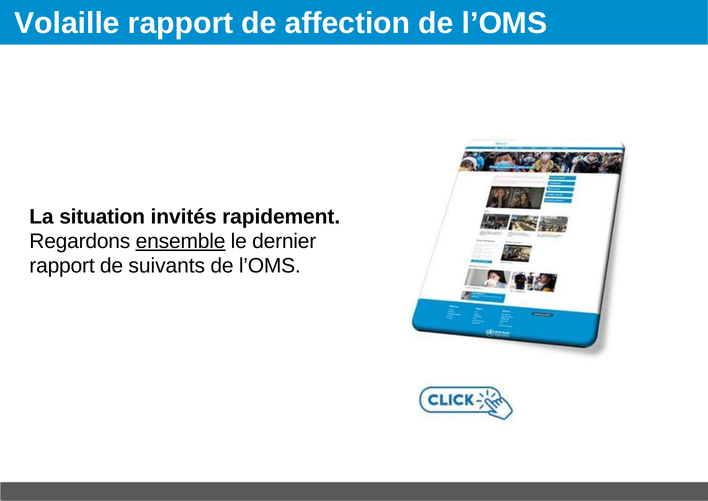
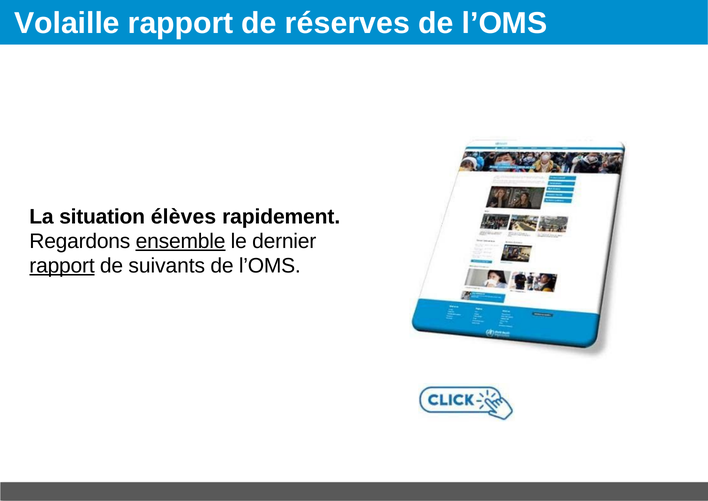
affection: affection -> réserves
invités: invités -> élèves
rapport at (62, 266) underline: none -> present
